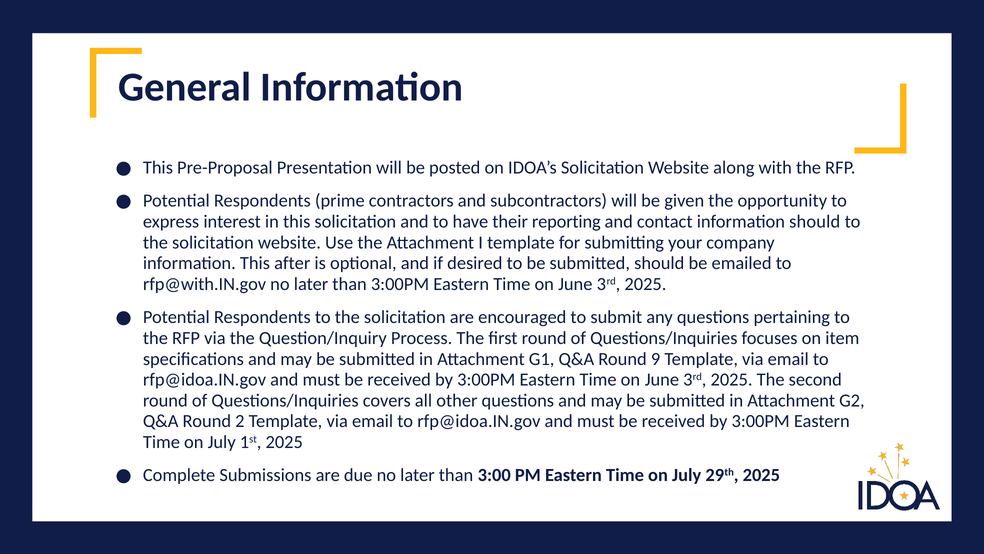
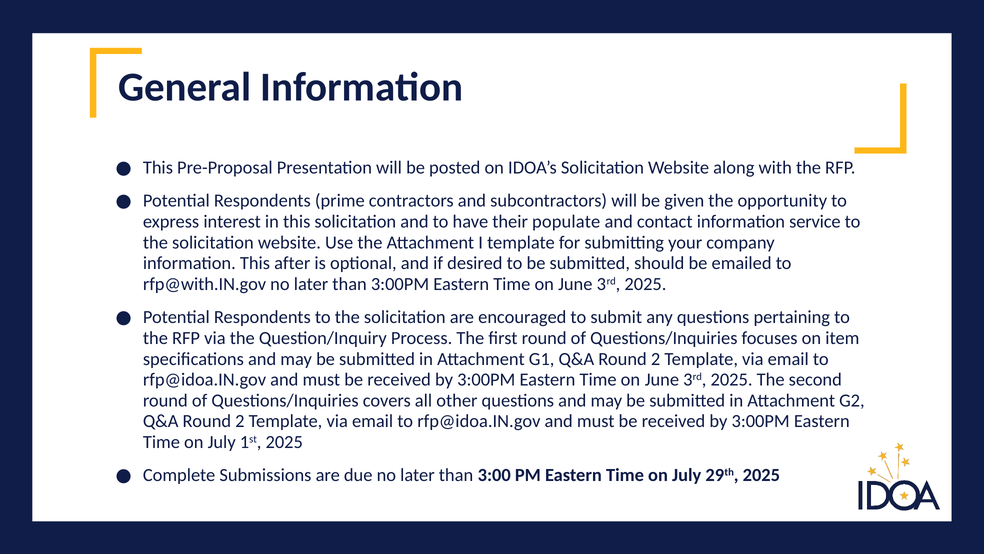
reporting: reporting -> populate
information should: should -> service
G1 Q&A Round 9: 9 -> 2
